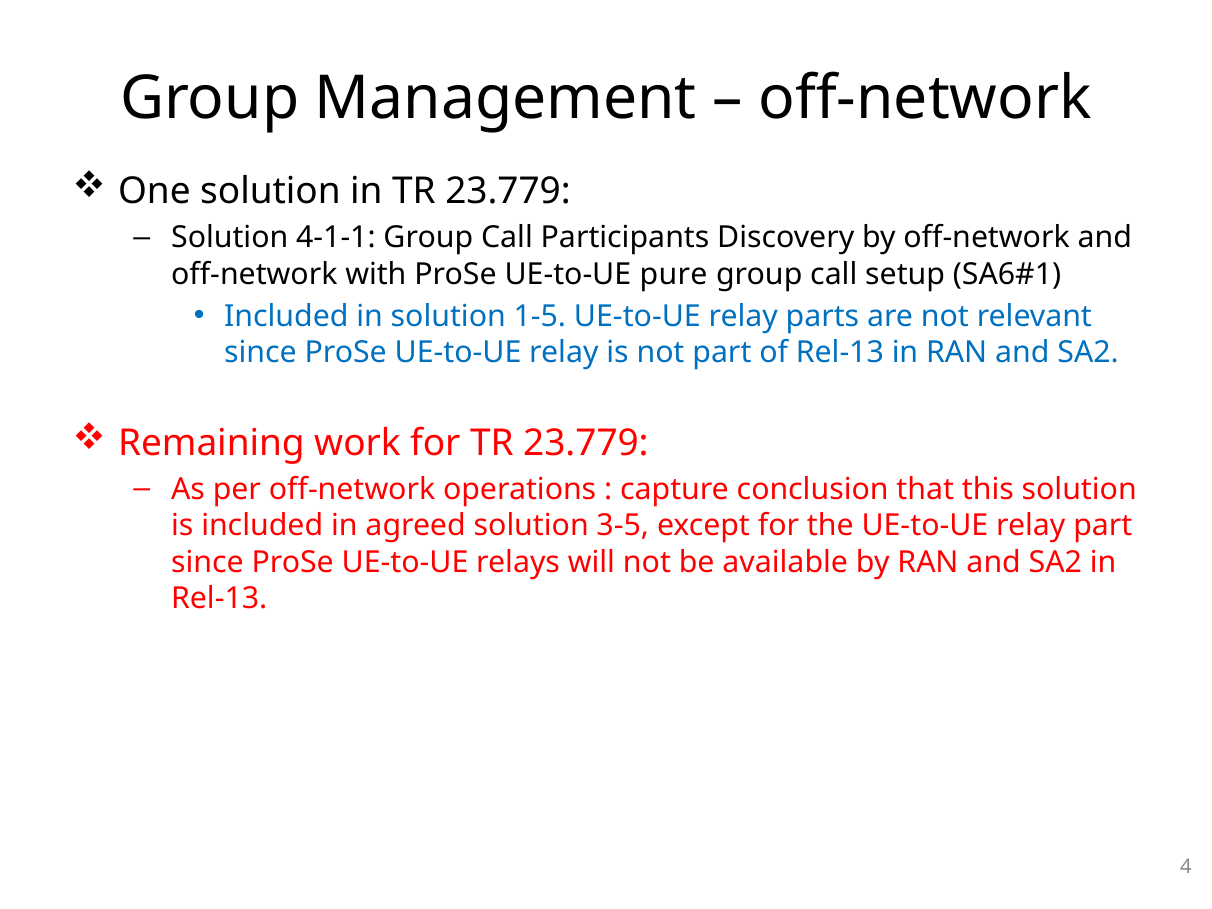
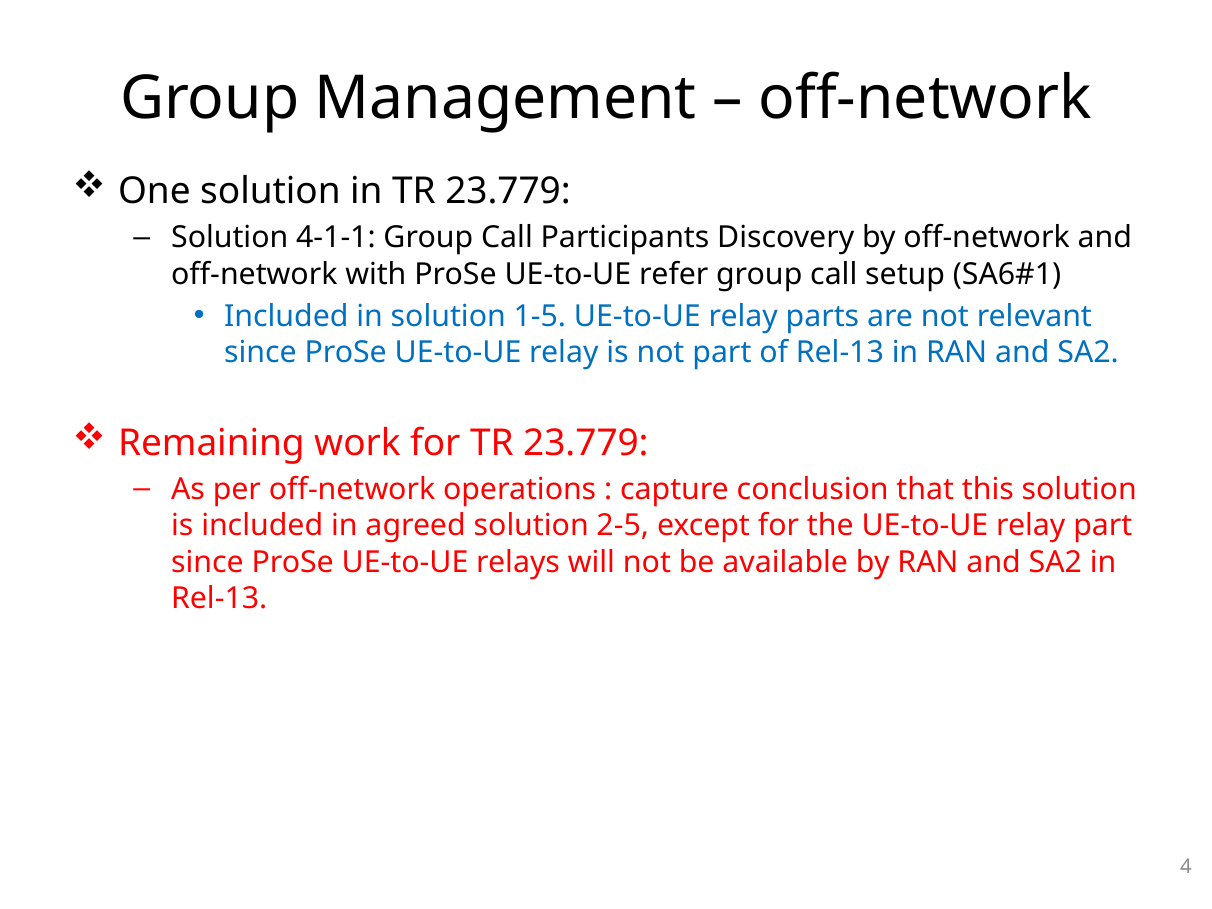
pure: pure -> refer
3-5: 3-5 -> 2-5
